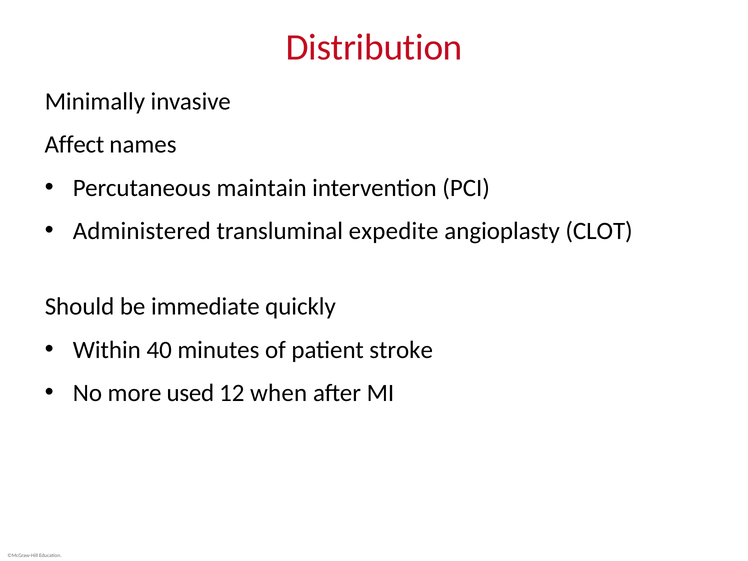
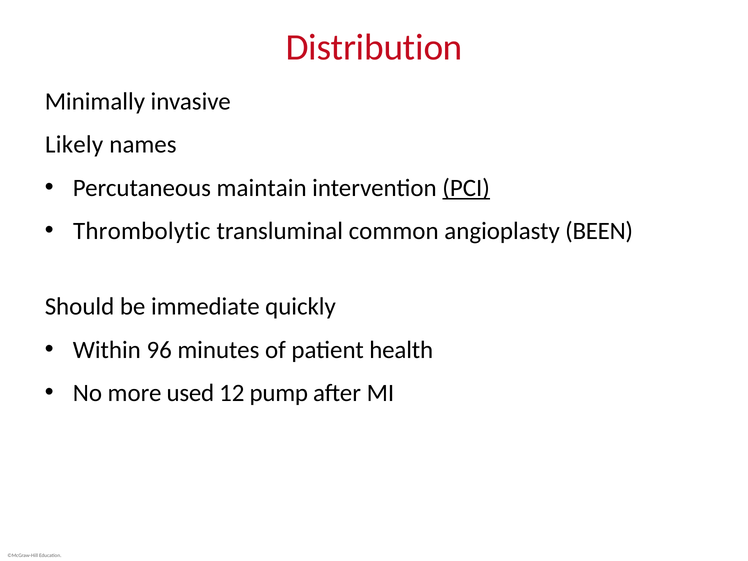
Affect: Affect -> Likely
PCI underline: none -> present
Administered: Administered -> Thrombolytic
expedite: expedite -> common
CLOT: CLOT -> BEEN
40: 40 -> 96
stroke: stroke -> health
when: when -> pump
